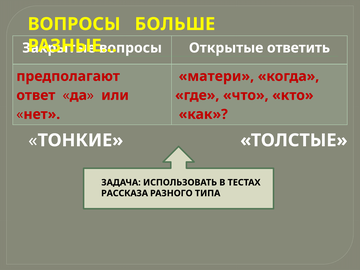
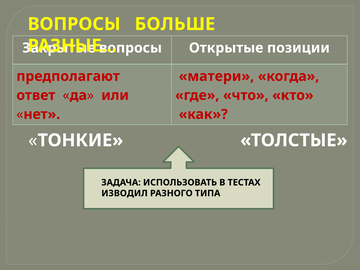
ответить: ответить -> позиции
РАССКАЗА: РАССКАЗА -> ИЗВОДИЛ
